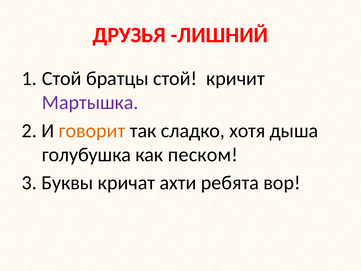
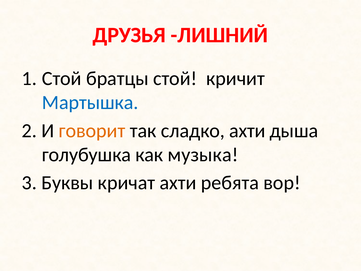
Мартышка colour: purple -> blue
сладко хотя: хотя -> ахти
песком: песком -> музыка
